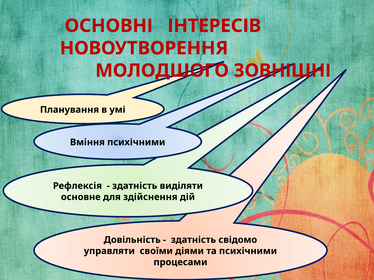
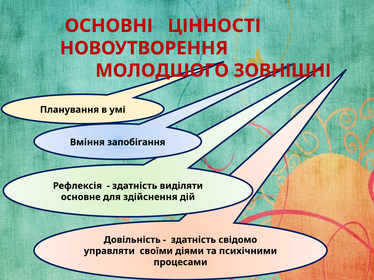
ІНТЕРЕСІВ: ІНТЕРЕСІВ -> ЦІННОСТІ
Вміння психічними: психічними -> запобігання
